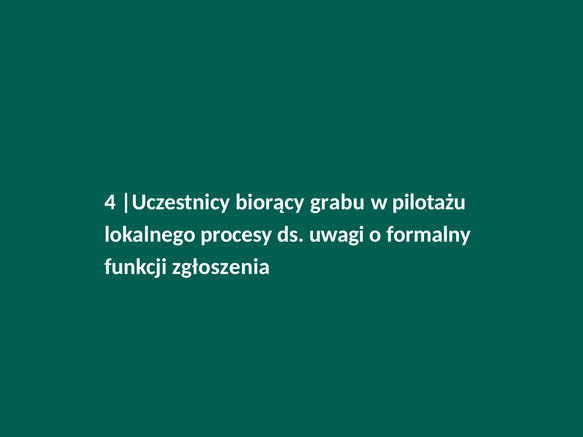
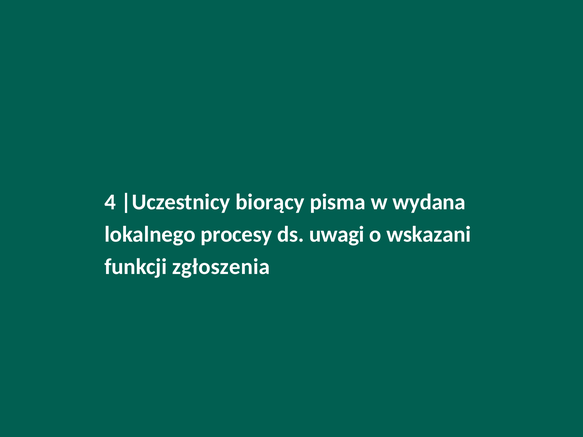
grabu: grabu -> pisma
pilotażu: pilotażu -> wydana
formalny: formalny -> wskazani
